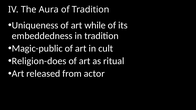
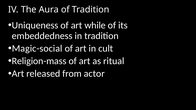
Magic-public: Magic-public -> Magic-social
Religion-does: Religion-does -> Religion-mass
